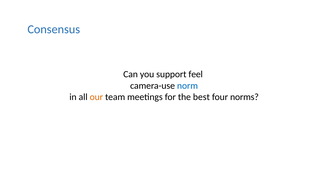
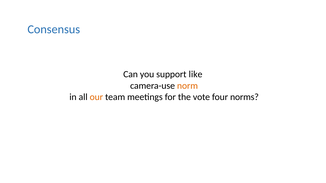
feel: feel -> like
norm colour: blue -> orange
best: best -> vote
